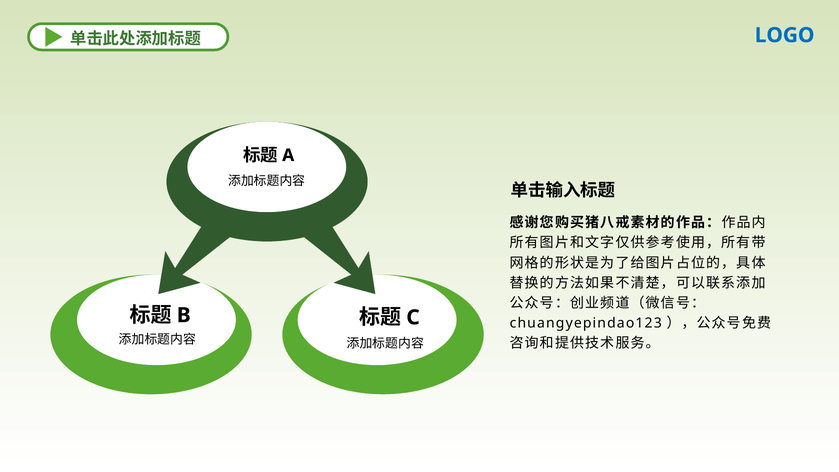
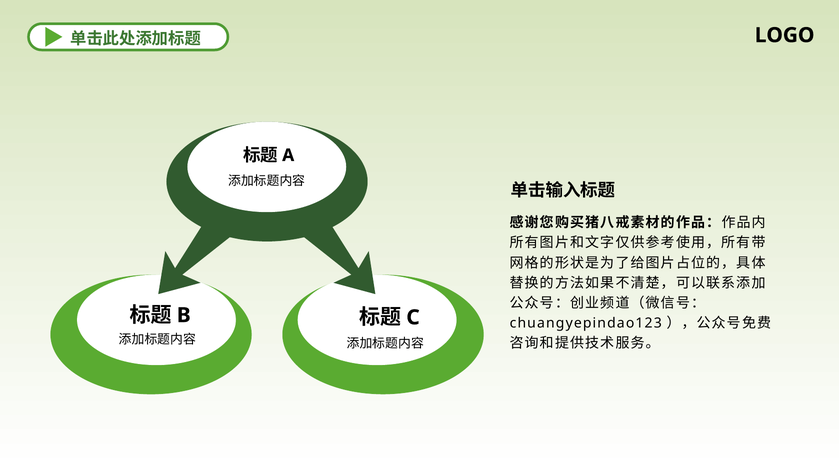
LOGO colour: blue -> black
